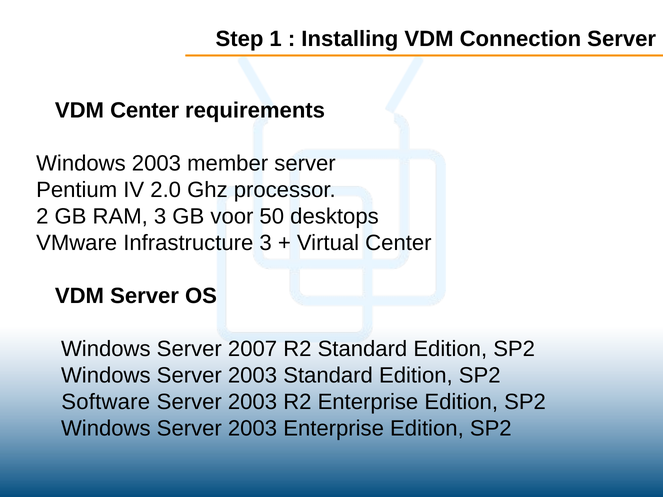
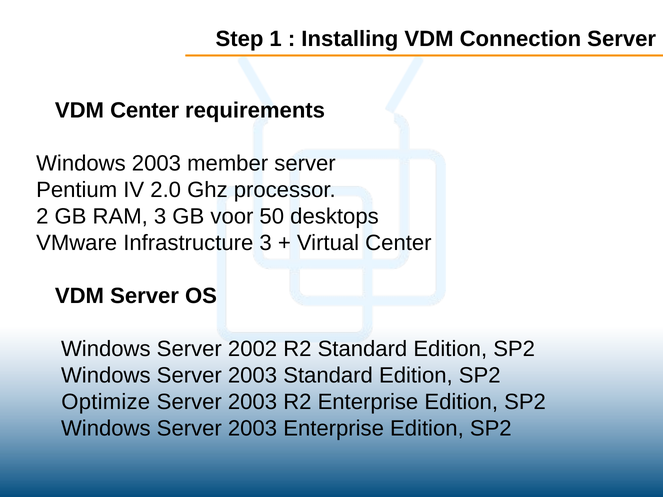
2007: 2007 -> 2002
Software: Software -> Optimize
